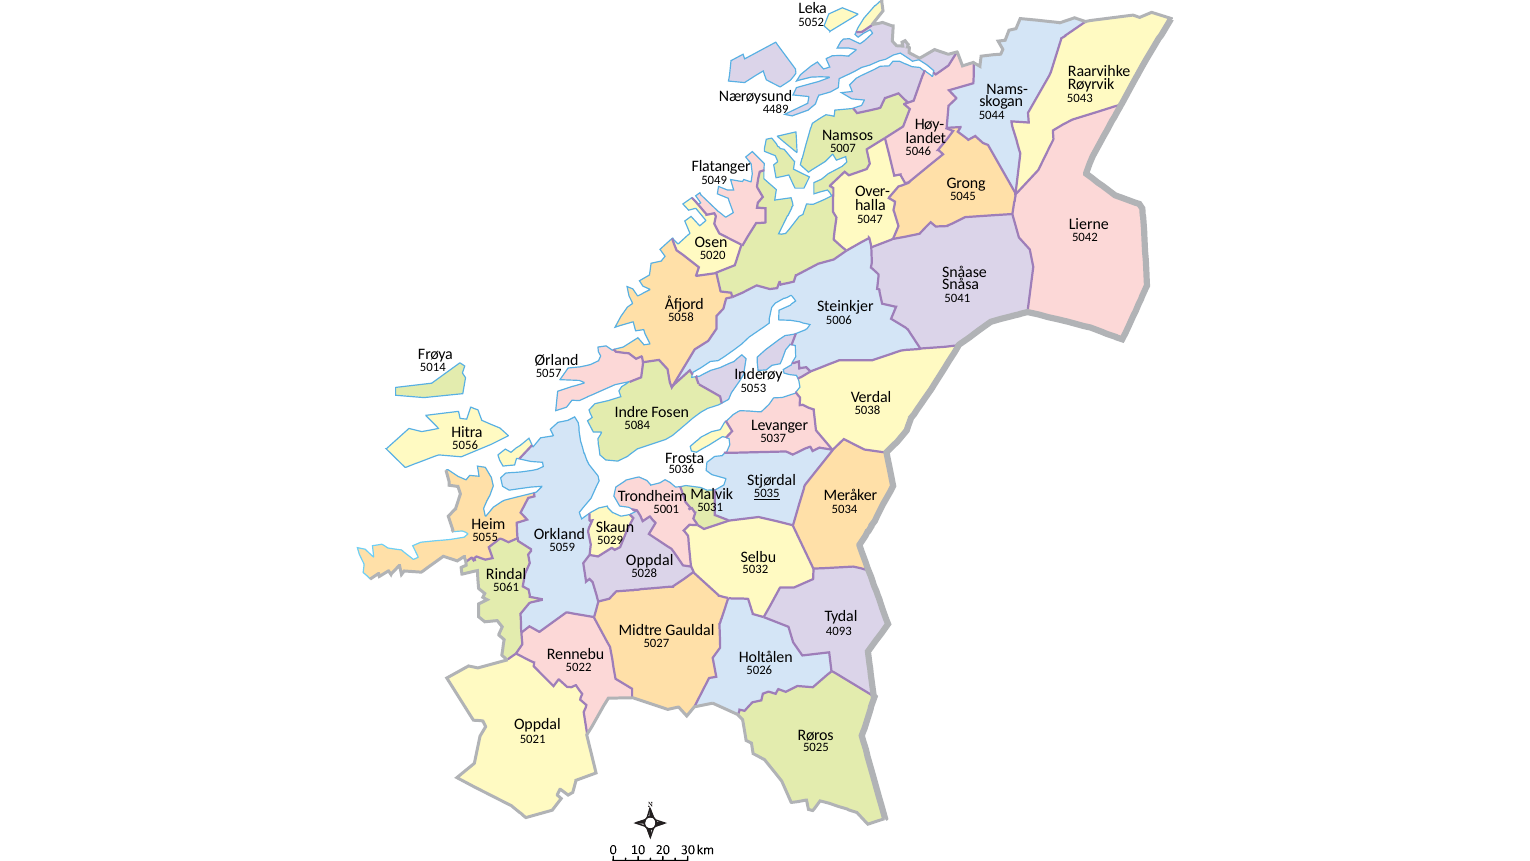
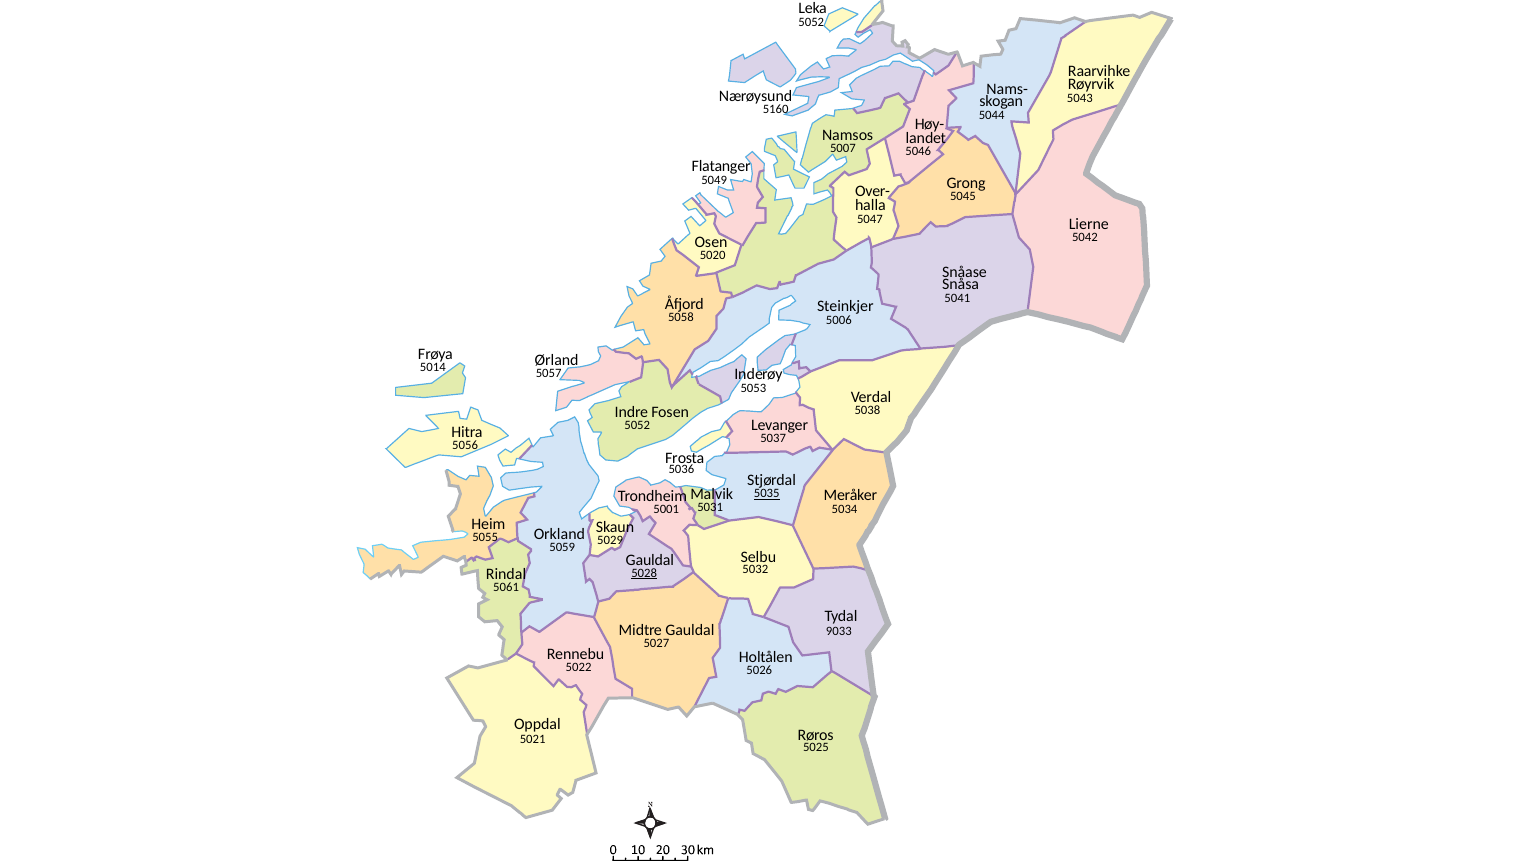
4489: 4489 -> 5160
5084 at (637, 425): 5084 -> 5052
Oppdal at (650, 560): Oppdal -> Gauldal
5028 underline: none -> present
4093: 4093 -> 9033
